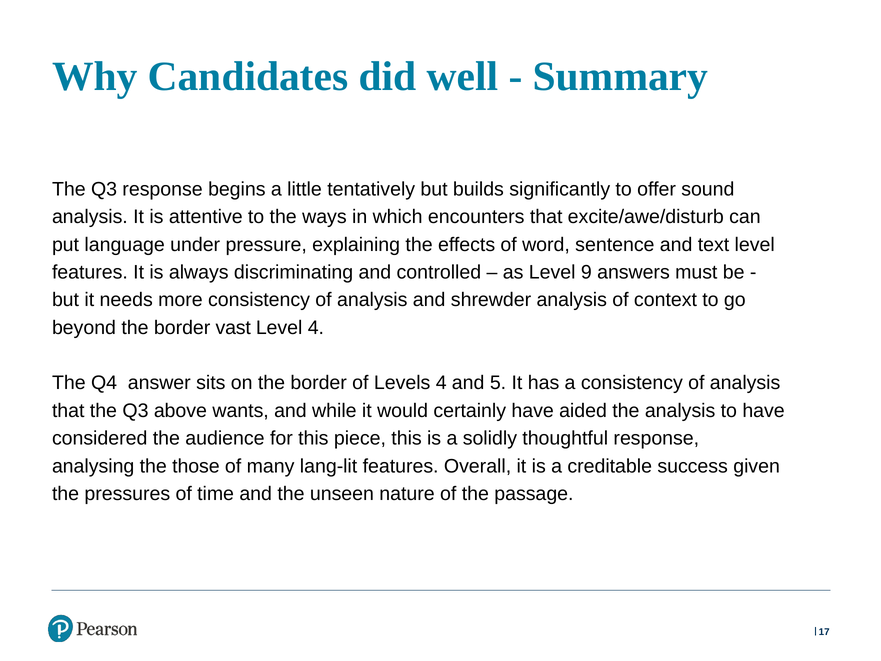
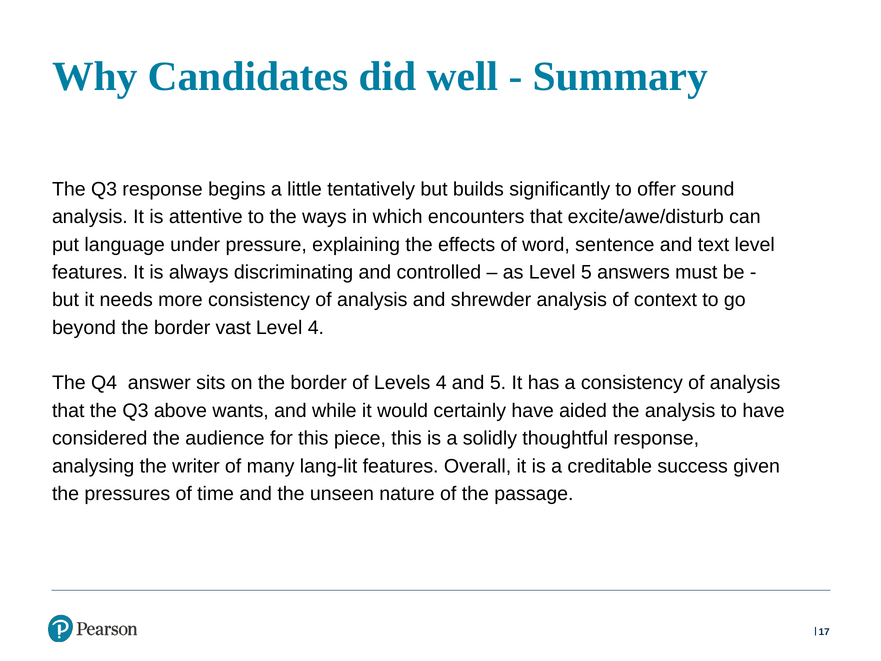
Level 9: 9 -> 5
those: those -> writer
